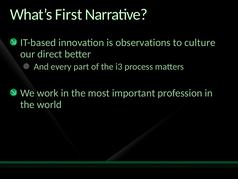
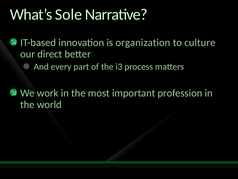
First: First -> Sole
observations: observations -> organization
